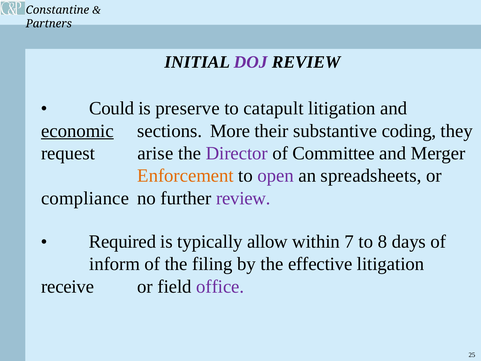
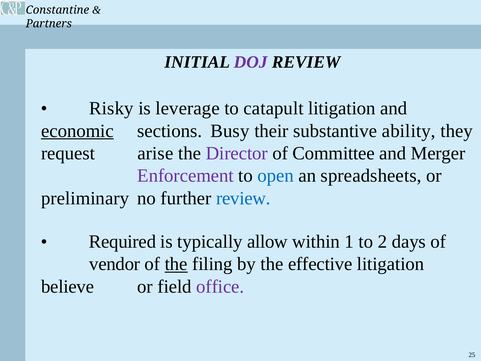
Could: Could -> Risky
preserve: preserve -> leverage
More: More -> Busy
coding: coding -> ability
Enforcement colour: orange -> purple
open colour: purple -> blue
compliance: compliance -> preliminary
review at (243, 198) colour: purple -> blue
7: 7 -> 1
8: 8 -> 2
inform: inform -> vendor
the at (176, 264) underline: none -> present
receive: receive -> believe
